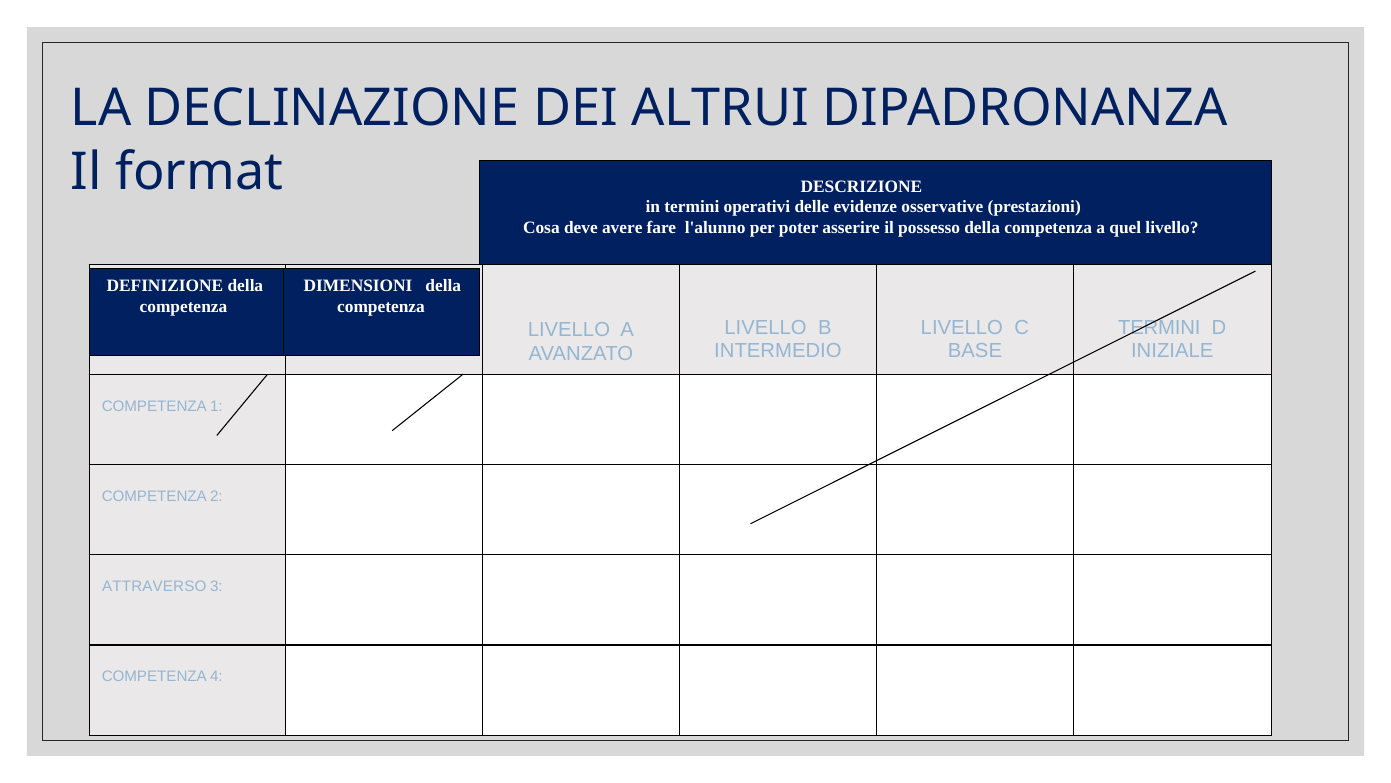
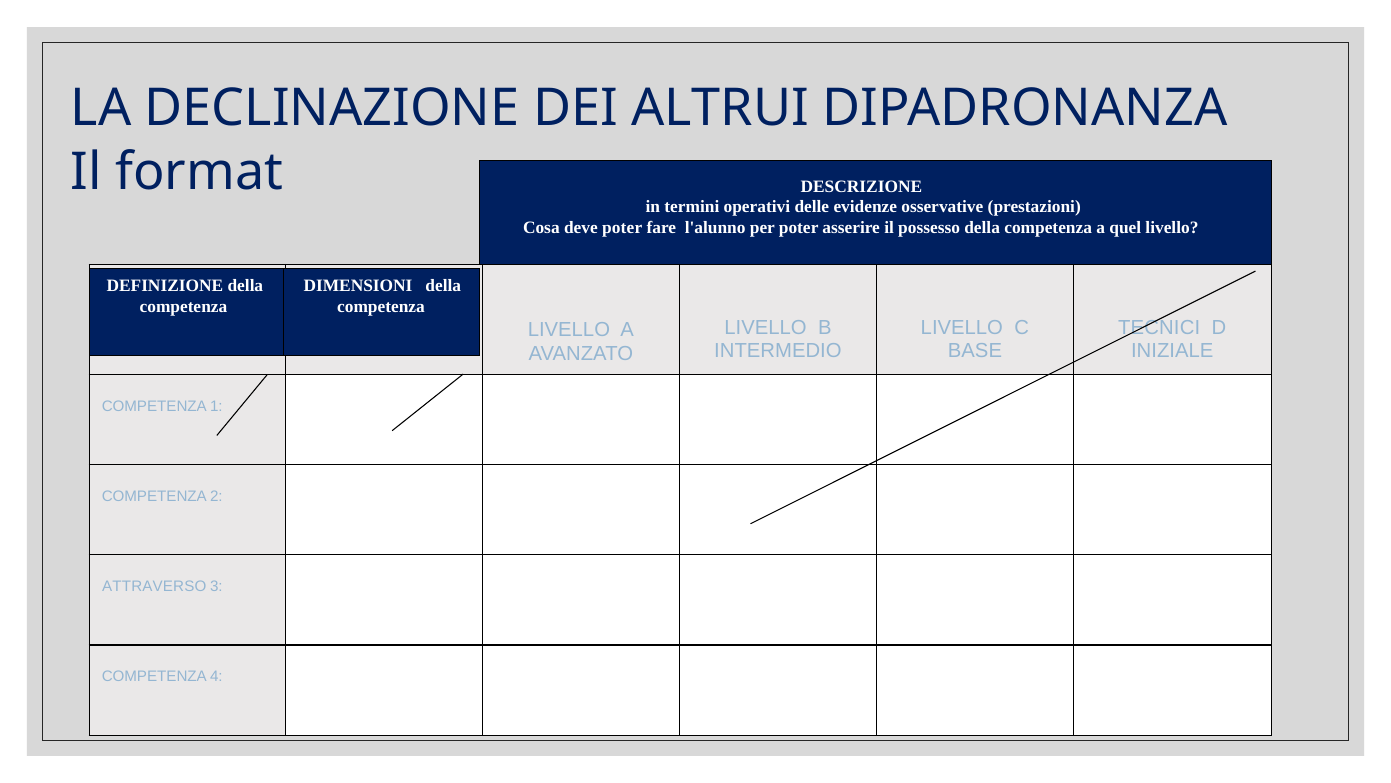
deve avere: avere -> poter
TERMINI at (1159, 327): TERMINI -> TECNICI
